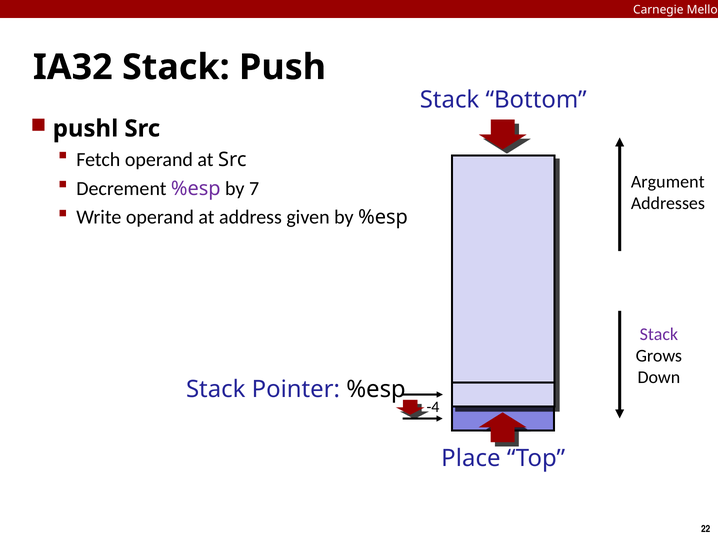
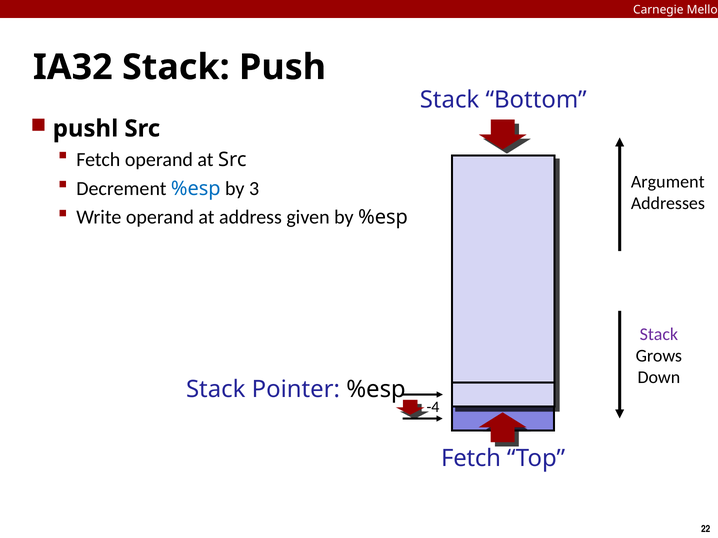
%esp at (196, 189) colour: purple -> blue
7: 7 -> 3
Place at (471, 459): Place -> Fetch
